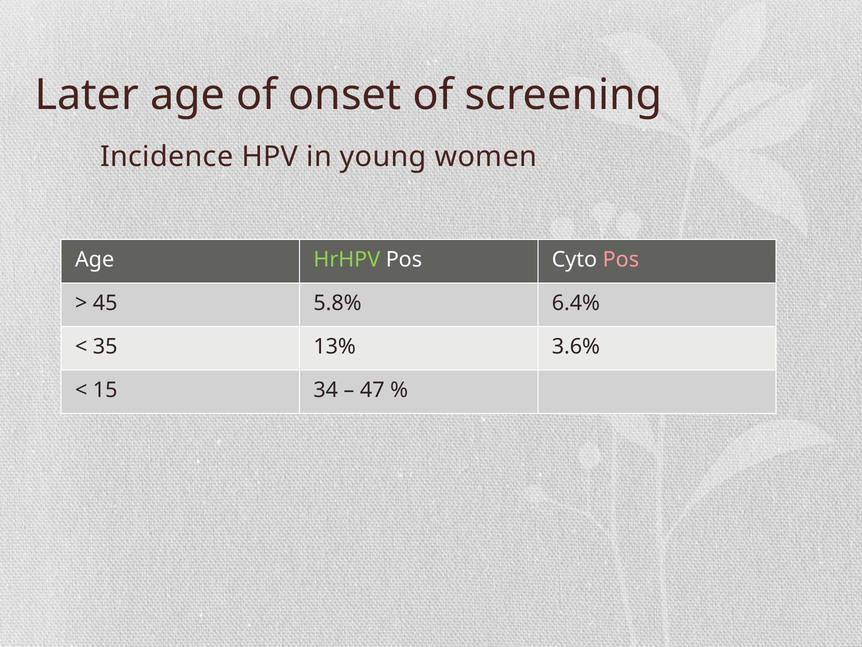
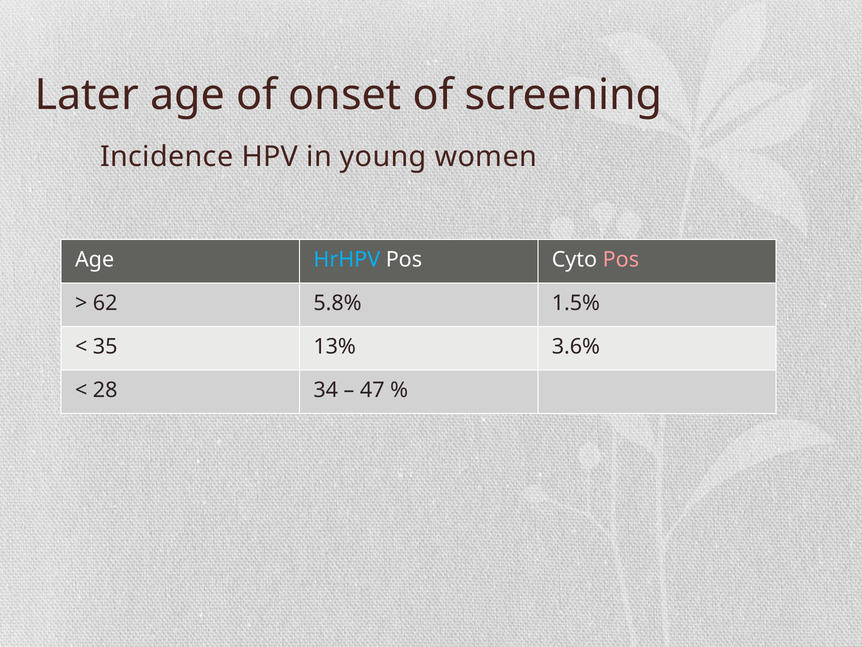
HrHPV colour: light green -> light blue
45: 45 -> 62
6.4%: 6.4% -> 1.5%
15: 15 -> 28
